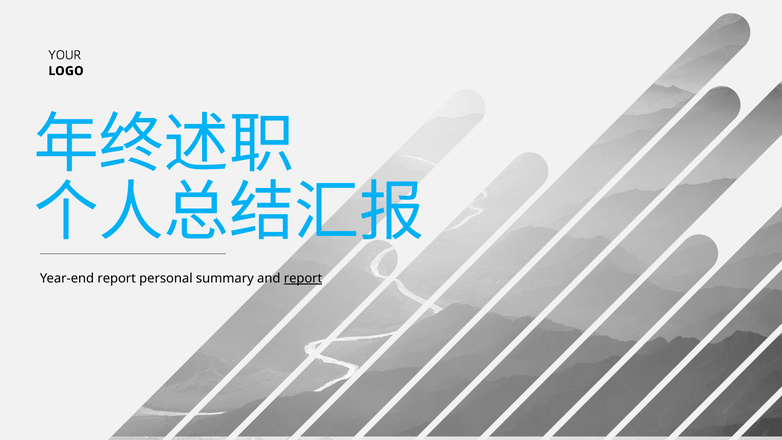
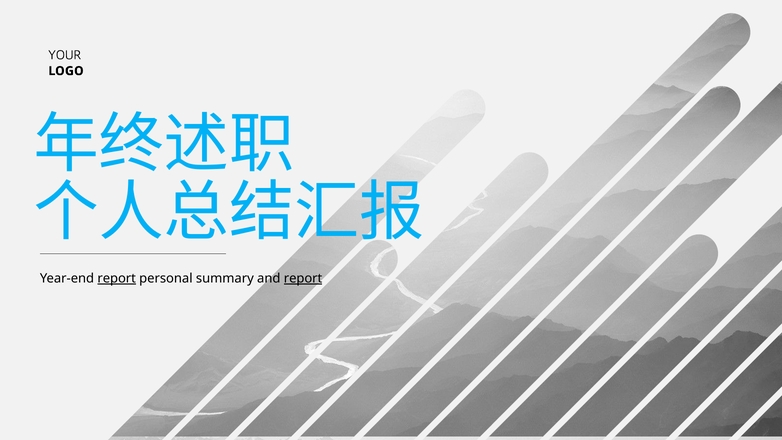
report at (117, 278) underline: none -> present
